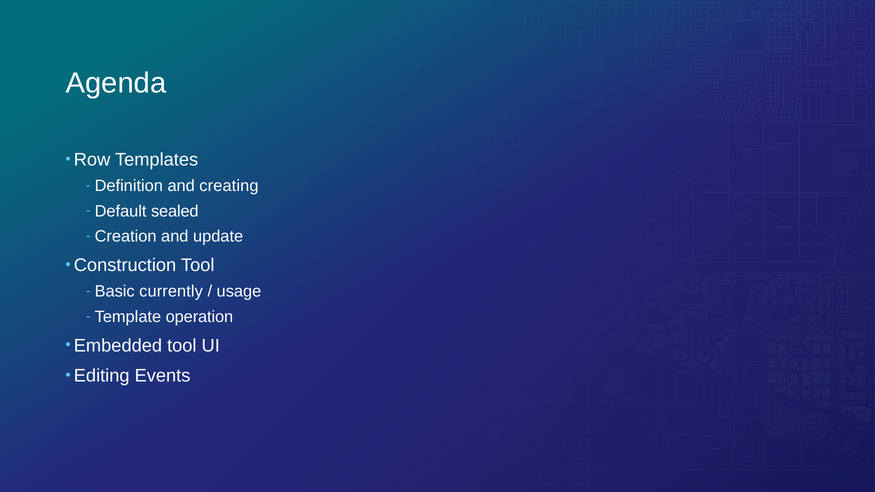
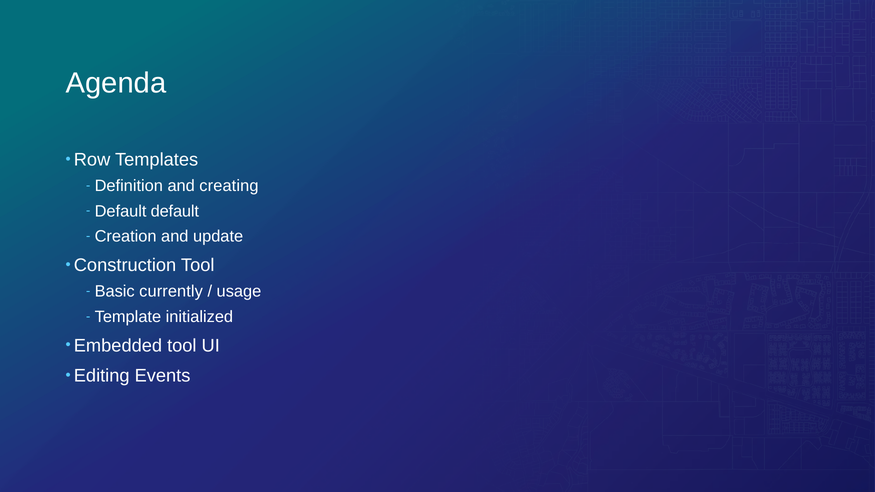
Default sealed: sealed -> default
operation: operation -> initialized
